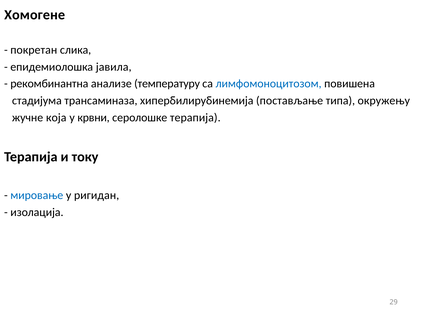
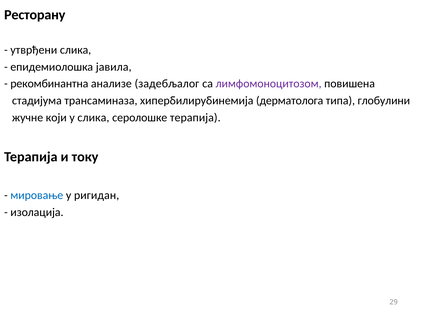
Хомогене: Хомогене -> Ресторану
покретан: покретан -> утврђени
температуру: температуру -> задебљалог
лимфомоноцитозом colour: blue -> purple
постављање: постављање -> дерматолога
окружењу: окружењу -> глобулини
која: која -> који
у крвни: крвни -> слика
